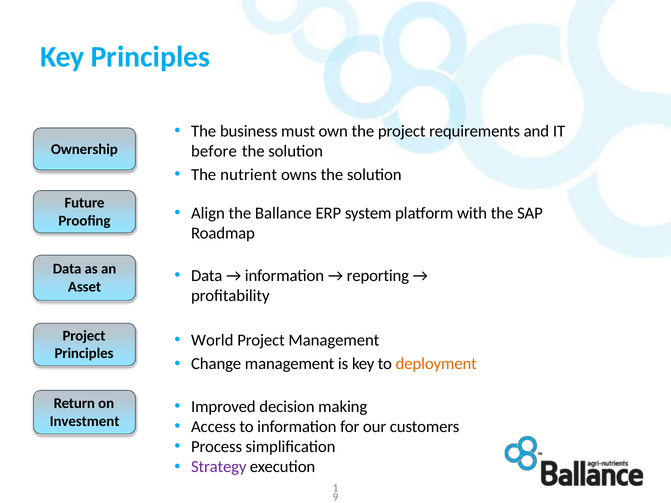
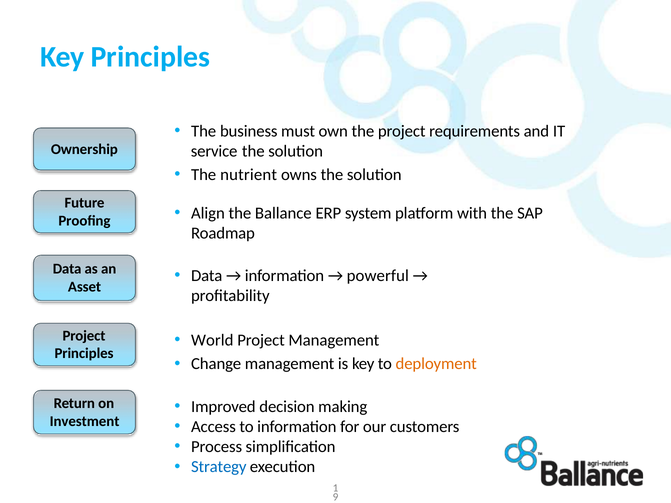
before: before -> service
reporting: reporting -> powerful
Strategy colour: purple -> blue
